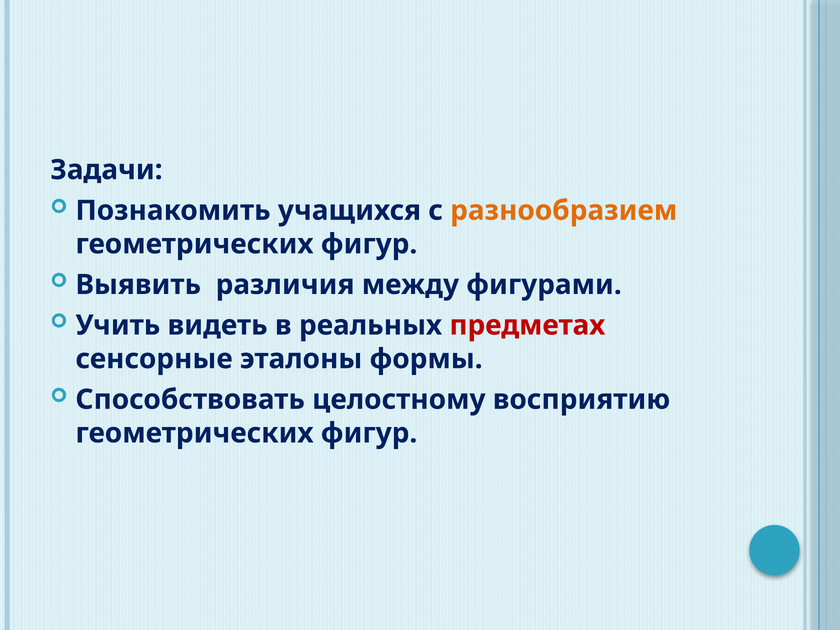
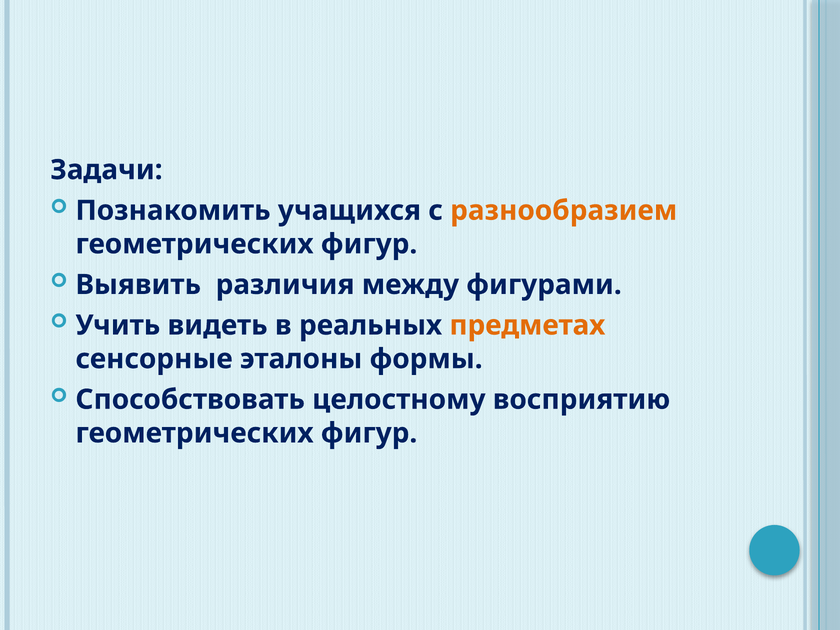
предметах colour: red -> orange
